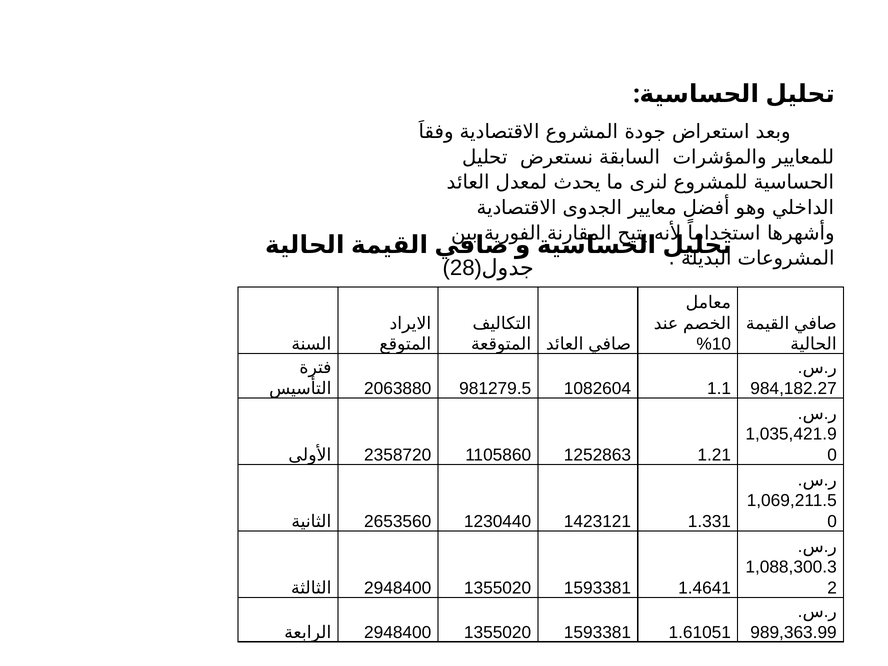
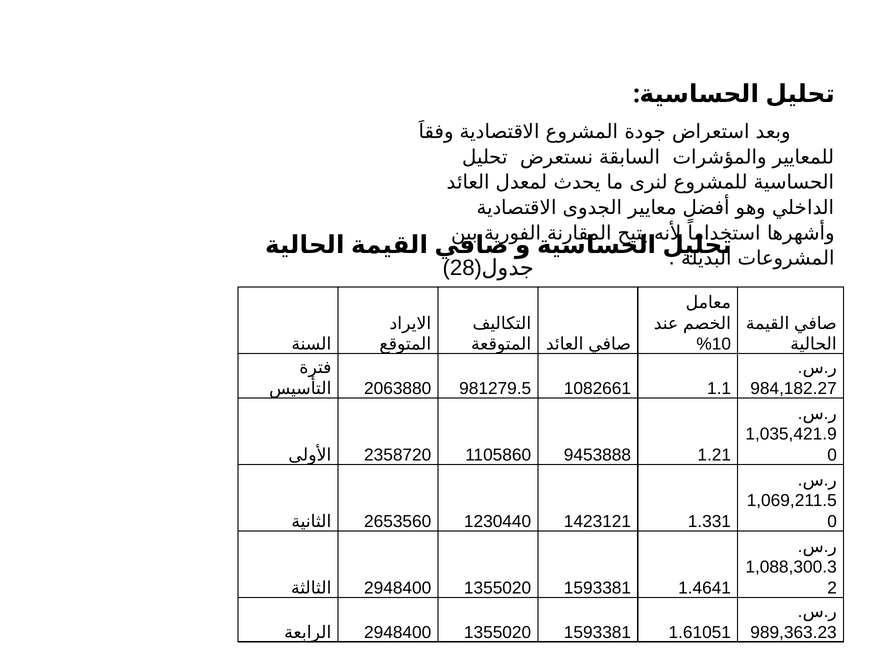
1082604: 1082604 -> 1082661
1252863: 1252863 -> 9453888
989,363.99: 989,363.99 -> 989,363.23
